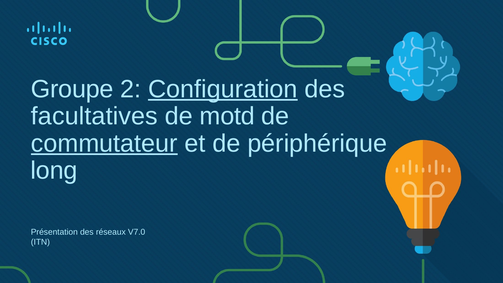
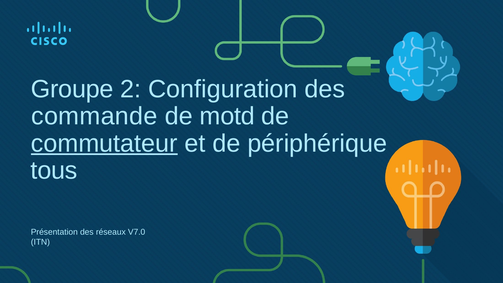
Configuration underline: present -> none
facultatives: facultatives -> commande
long: long -> tous
